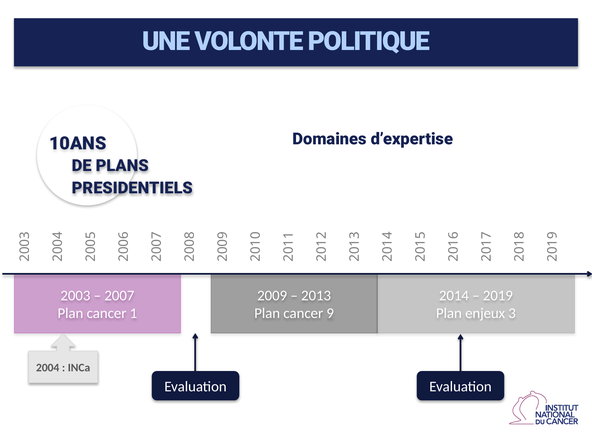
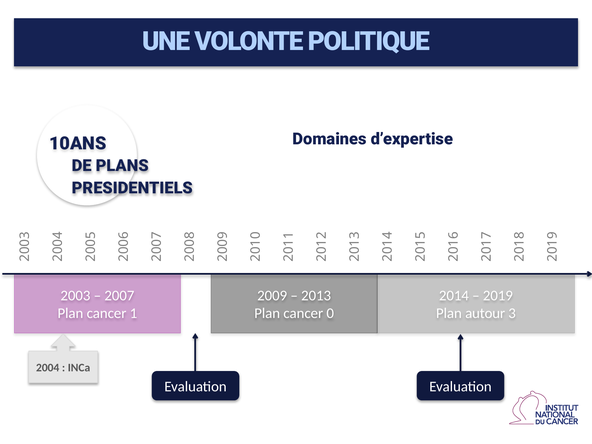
cancer 9: 9 -> 0
enjeux: enjeux -> autour
